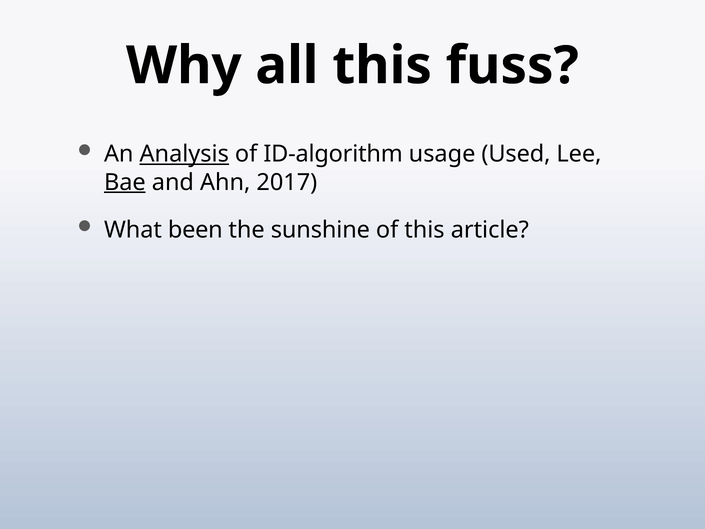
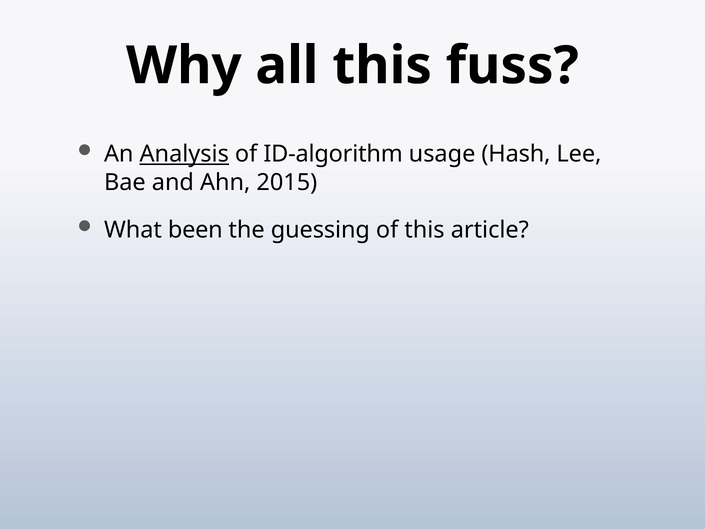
Used: Used -> Hash
Bae underline: present -> none
2017: 2017 -> 2015
sunshine: sunshine -> guessing
